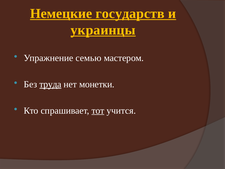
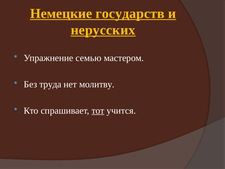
украинцы: украинцы -> нерусских
труда underline: present -> none
монетки: монетки -> молитву
